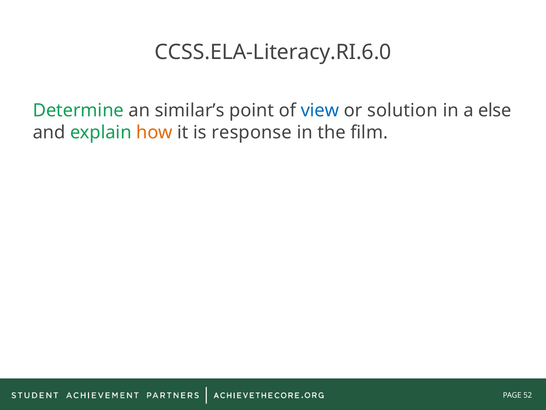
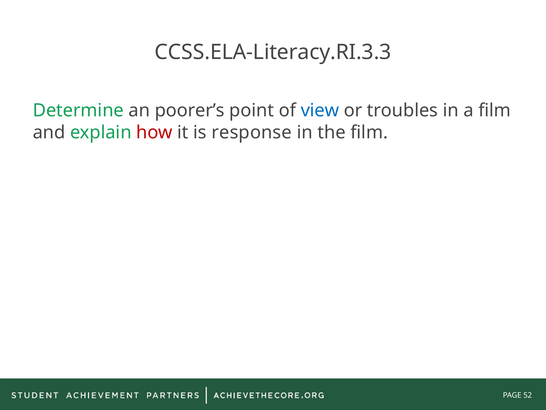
CCSS.ELA-Literacy.RI.6.0: CCSS.ELA-Literacy.RI.6.0 -> CCSS.ELA-Literacy.RI.3.3
similar’s: similar’s -> poorer’s
solution: solution -> troubles
a else: else -> film
how colour: orange -> red
